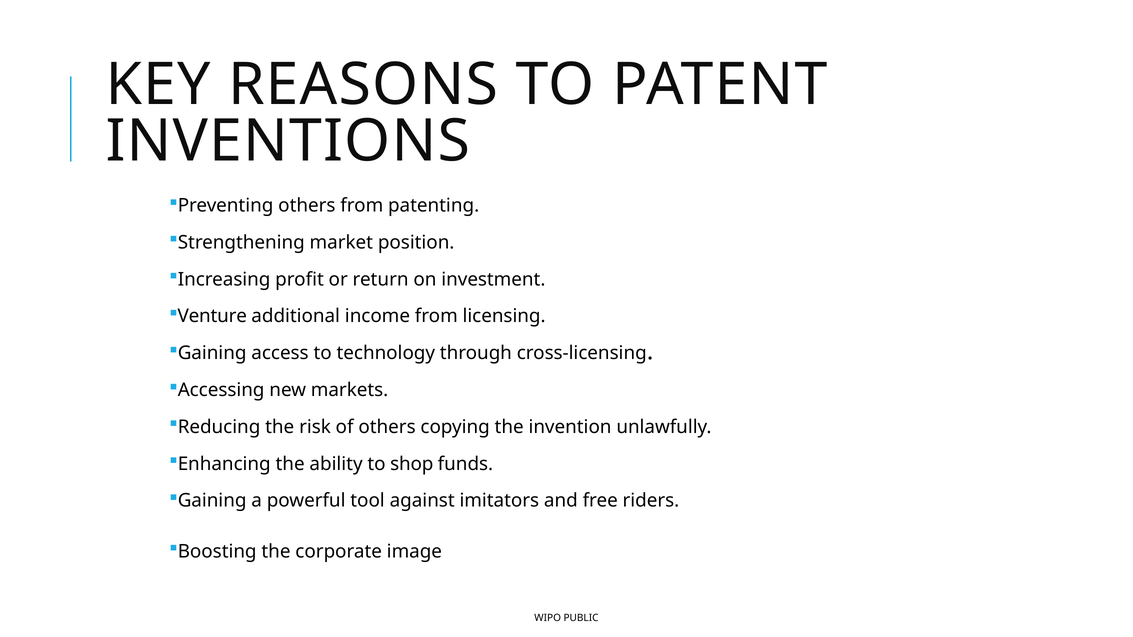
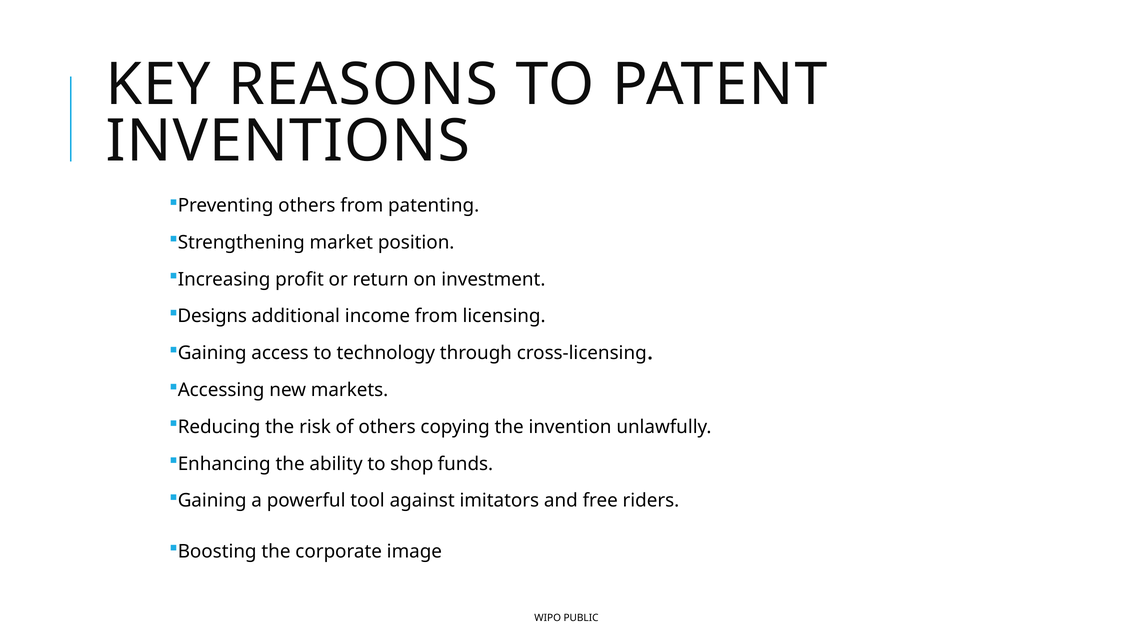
Venture: Venture -> Designs
